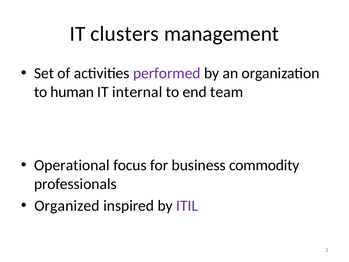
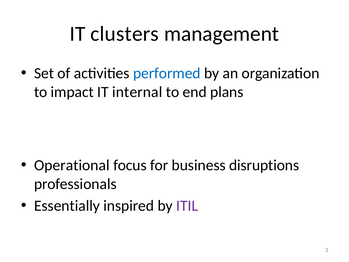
performed colour: purple -> blue
human: human -> impact
team: team -> plans
commodity: commodity -> disruptions
Organized: Organized -> Essentially
